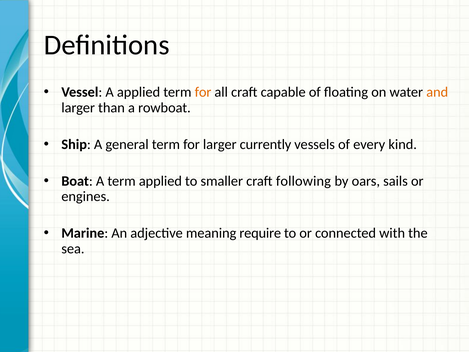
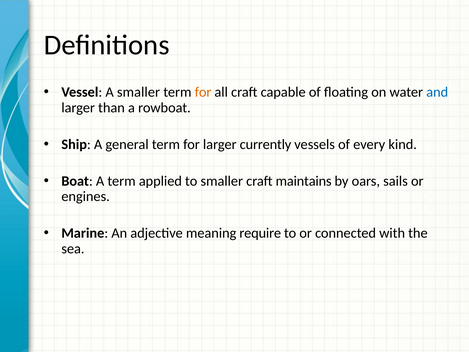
A applied: applied -> smaller
and colour: orange -> blue
following: following -> maintains
